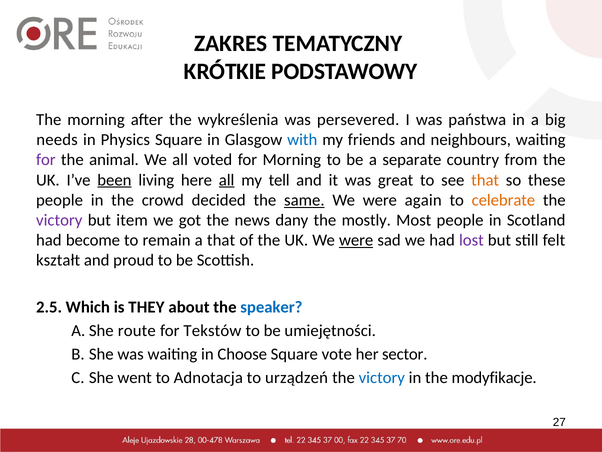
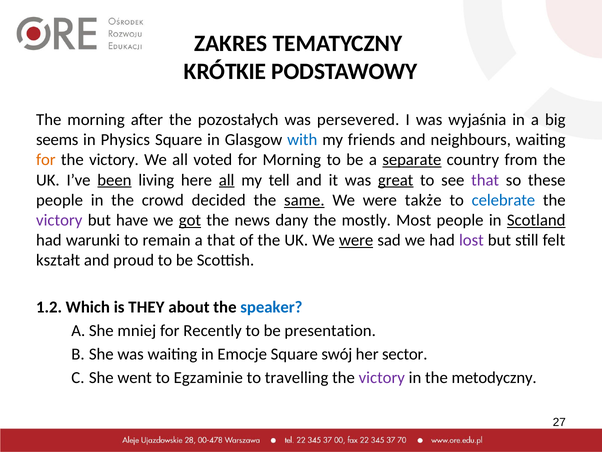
wykreślenia: wykreślenia -> pozostałych
państwa: państwa -> wyjaśnia
needs: needs -> seems
for at (46, 160) colour: purple -> orange
animal at (114, 160): animal -> victory
separate underline: none -> present
great underline: none -> present
that at (485, 180) colour: orange -> purple
again: again -> także
celebrate colour: orange -> blue
item: item -> have
got underline: none -> present
Scotland underline: none -> present
become: become -> warunki
2.5: 2.5 -> 1.2
route: route -> mniej
Tekstów: Tekstów -> Recently
umiejętności: umiejętności -> presentation
Choose: Choose -> Emocje
vote: vote -> swój
Adnotacja: Adnotacja -> Egzaminie
urządzeń: urządzeń -> travelling
victory at (382, 377) colour: blue -> purple
modyfikacje: modyfikacje -> metodyczny
